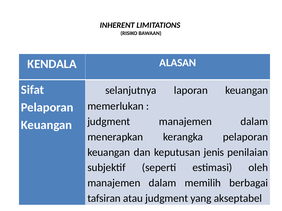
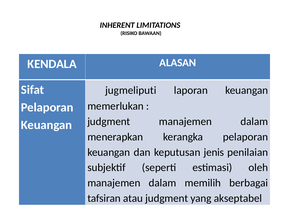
selanjutnya: selanjutnya -> jugmeliputi
